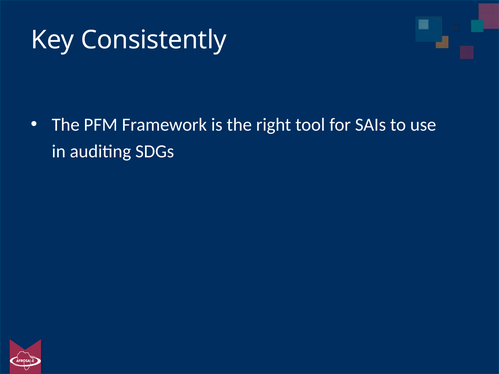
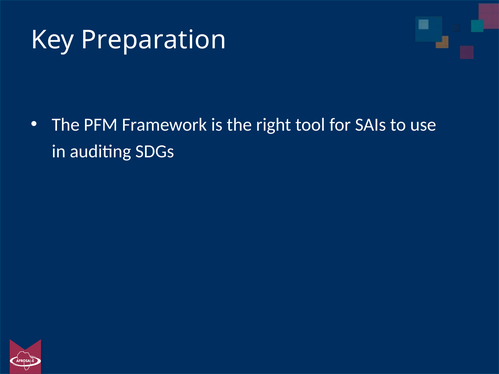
Consistently: Consistently -> Preparation
